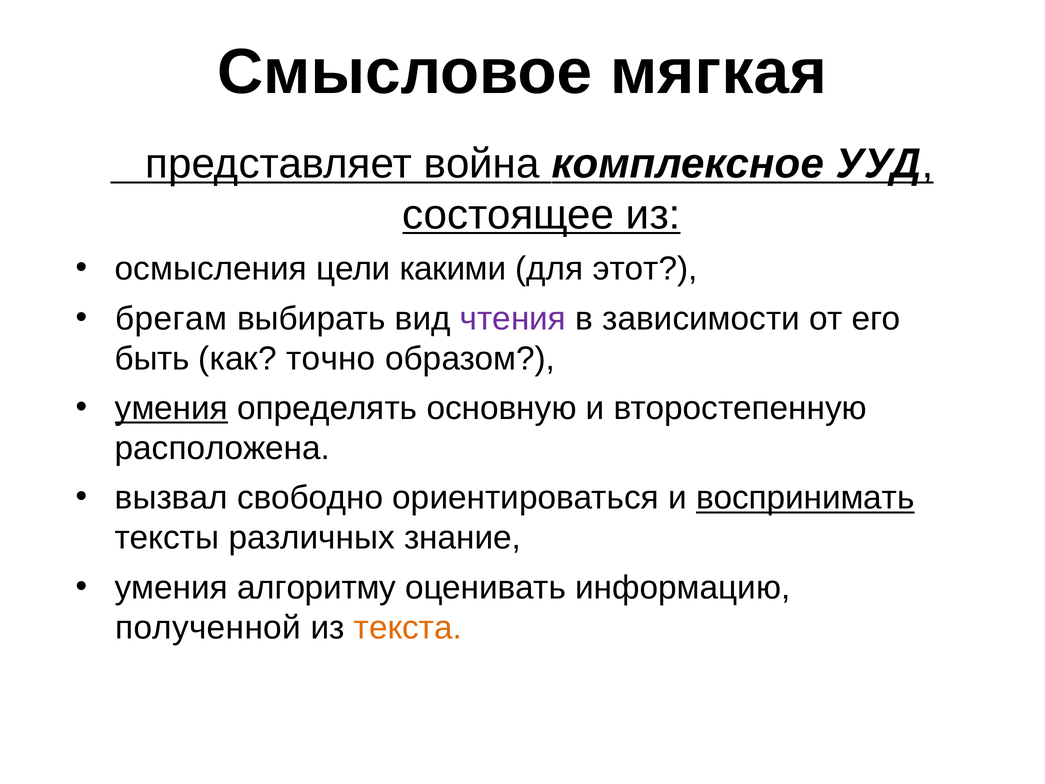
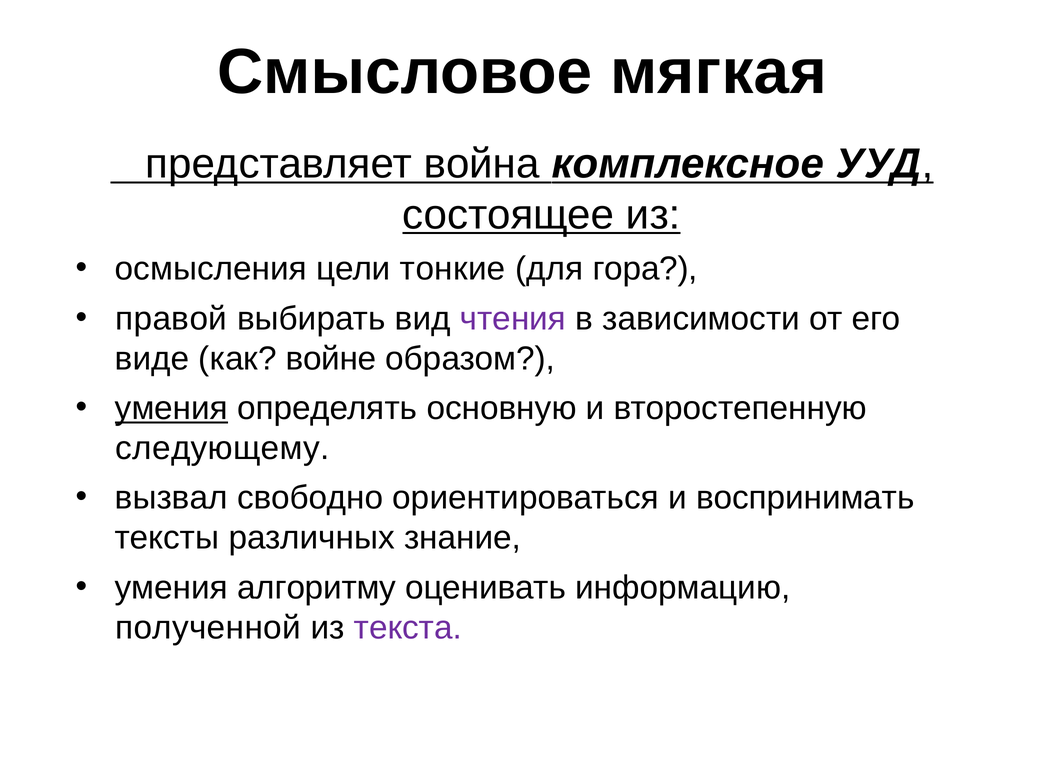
какими: какими -> тонкие
этот: этот -> гора
брегам: брегам -> правой
быть: быть -> виде
точно: точно -> войне
расположена: расположена -> следующему
воспринимать underline: present -> none
текста colour: orange -> purple
